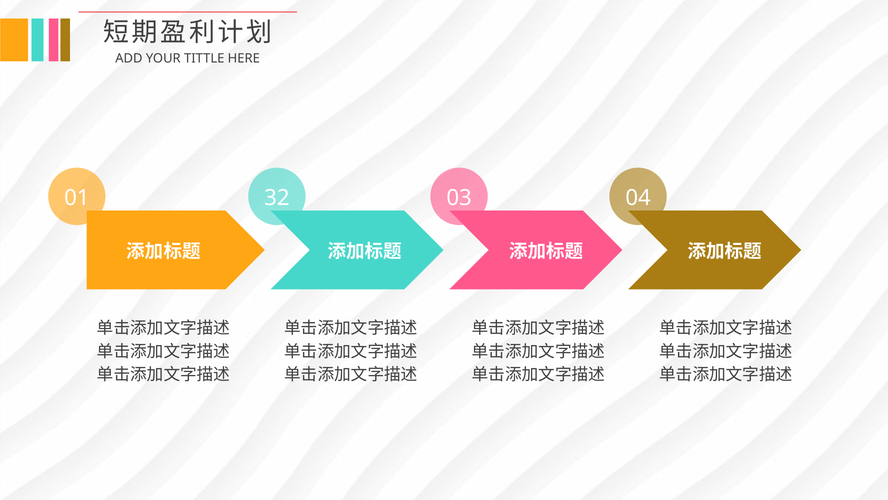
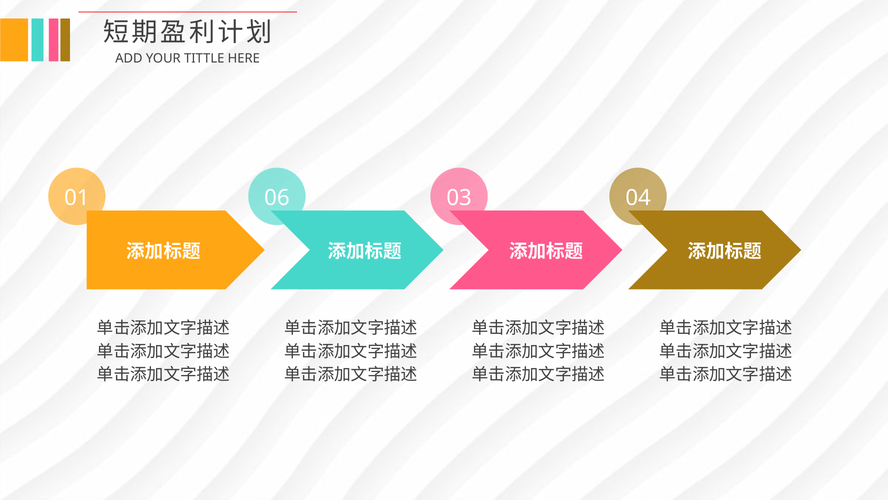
32: 32 -> 06
